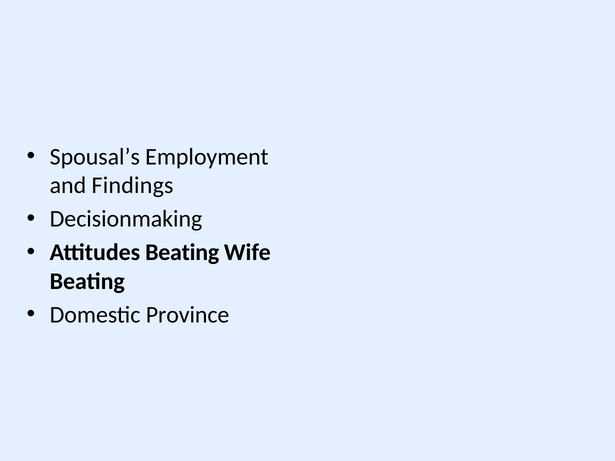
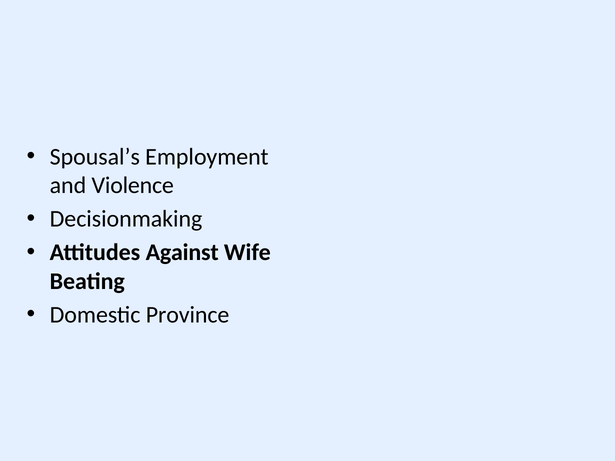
Findings: Findings -> Violence
Attitudes Beating: Beating -> Against
